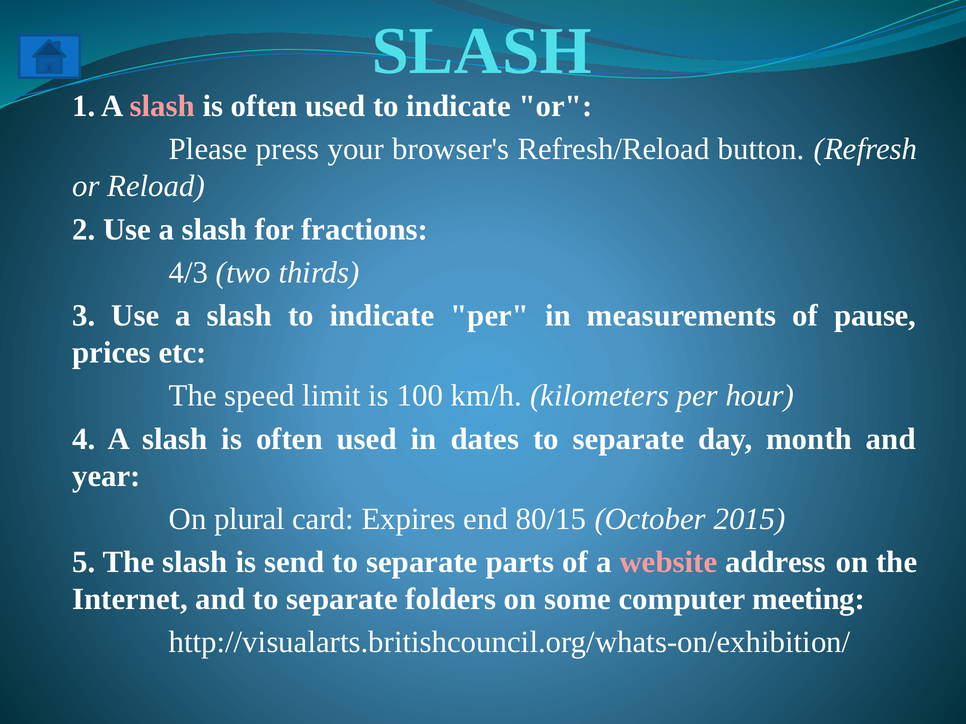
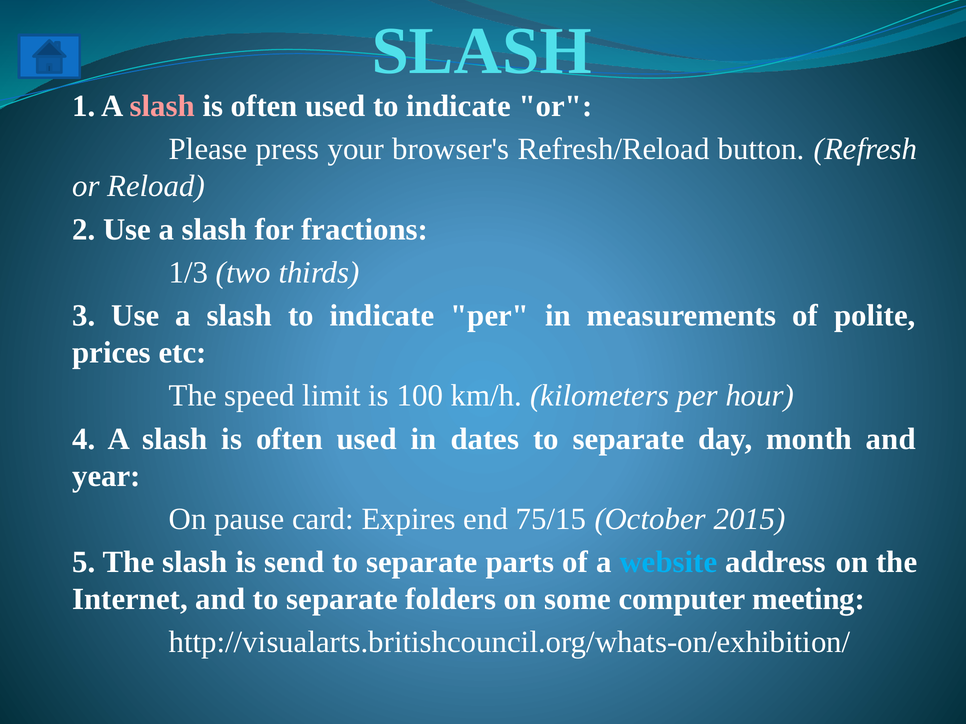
4/3: 4/3 -> 1/3
pause: pause -> polite
plural: plural -> pause
80/15: 80/15 -> 75/15
website colour: pink -> light blue
